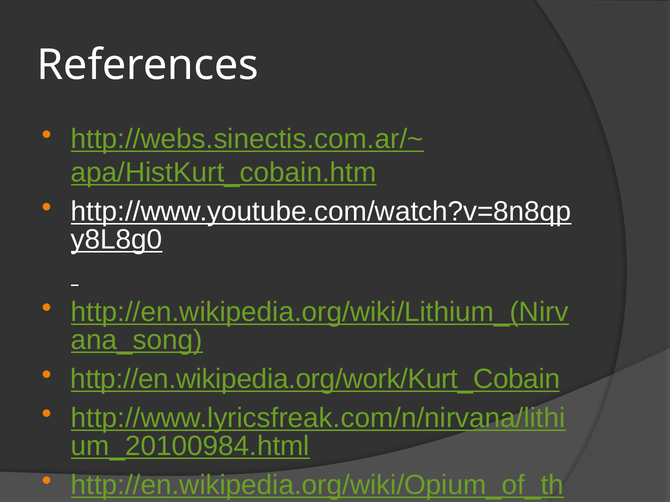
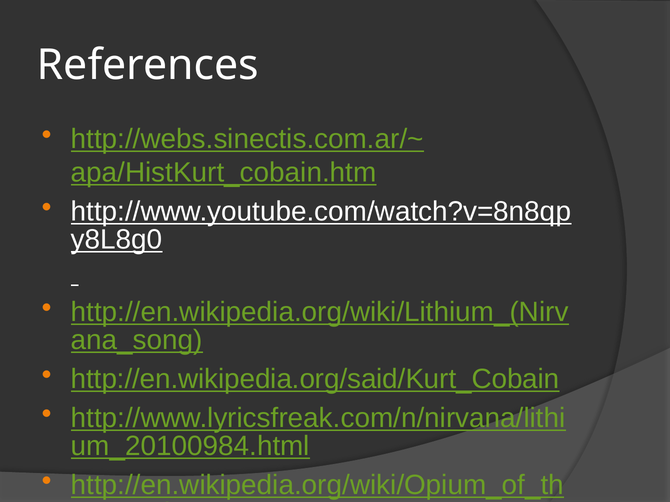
http://en.wikipedia.org/work/Kurt_Cobain: http://en.wikipedia.org/work/Kurt_Cobain -> http://en.wikipedia.org/said/Kurt_Cobain
